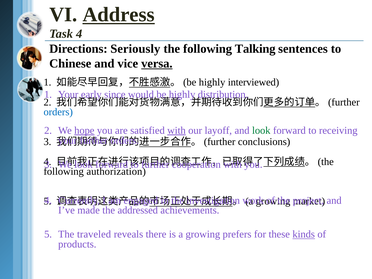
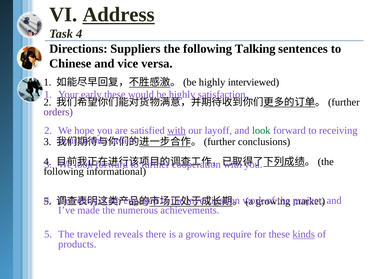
Seriously: Seriously -> Suppliers
versa underline: present -> none
early since: since -> these
distribution: distribution -> satisfaction
orders at (58, 112) colour: blue -> purple
hope underline: present -> none
authorization: authorization -> informational
addressed: addressed -> numerous
prefers: prefers -> require
